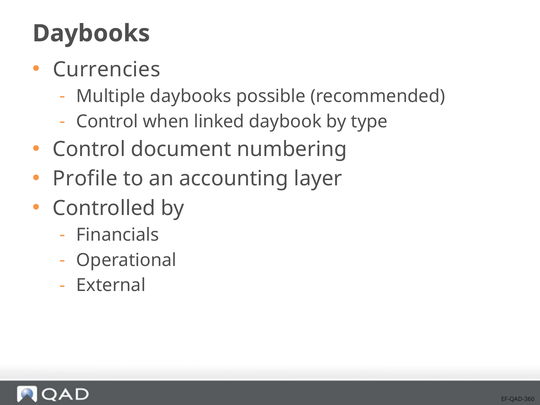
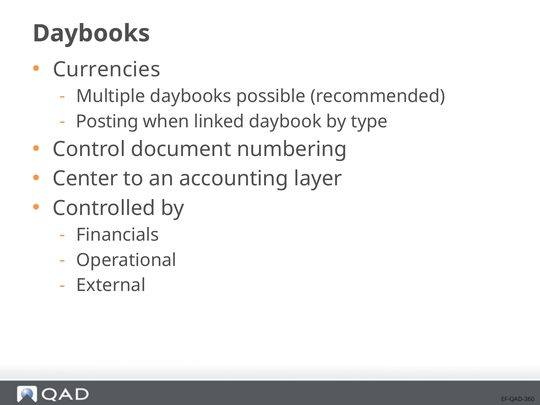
Control at (107, 121): Control -> Posting
Profile: Profile -> Center
